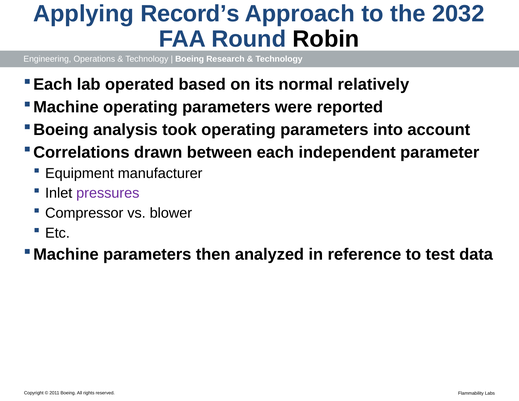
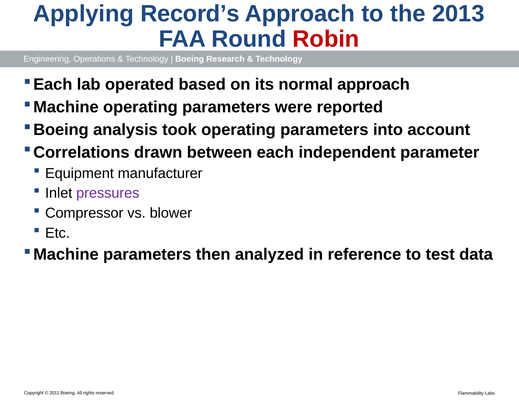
2032: 2032 -> 2013
Robin colour: black -> red
normal relatively: relatively -> approach
